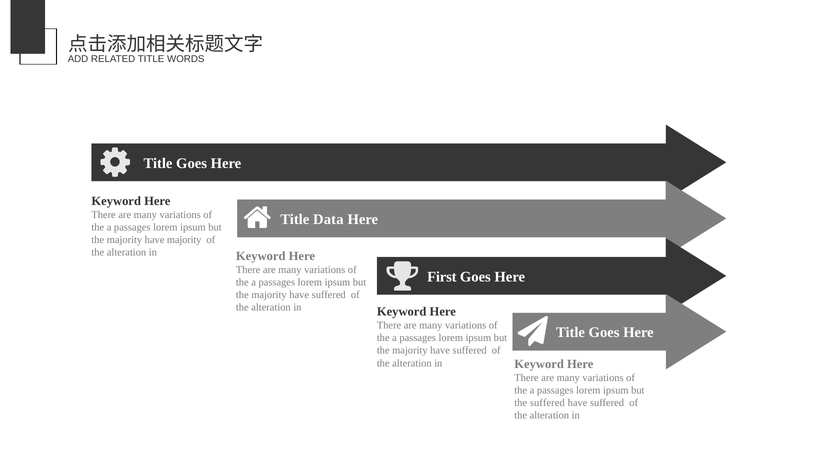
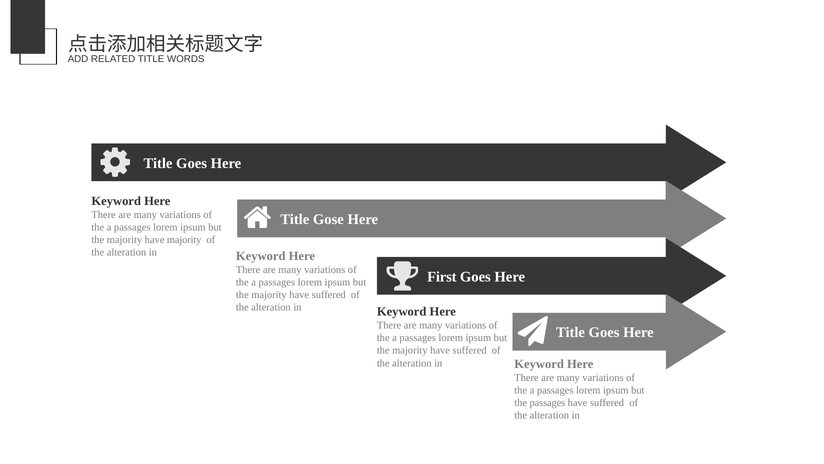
Data: Data -> Gose
the suffered: suffered -> passages
